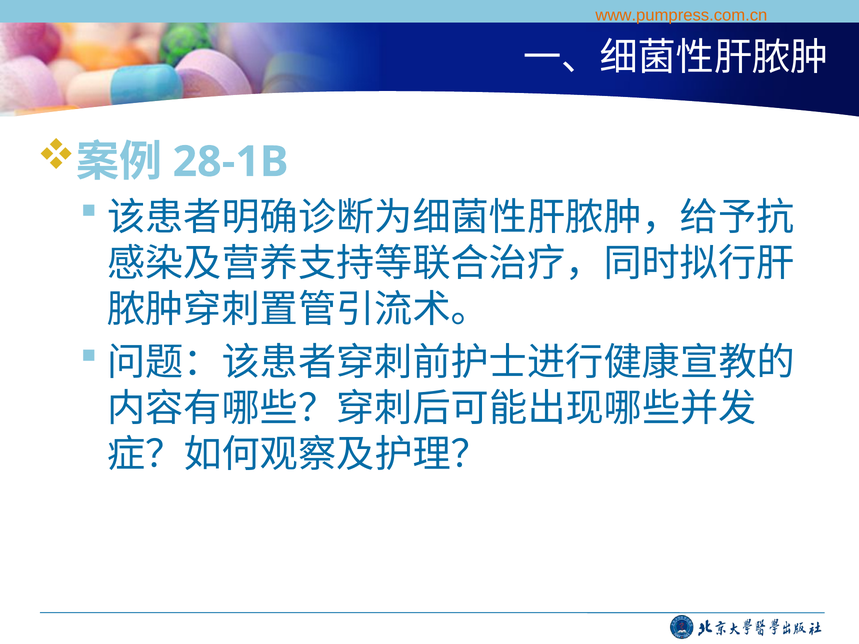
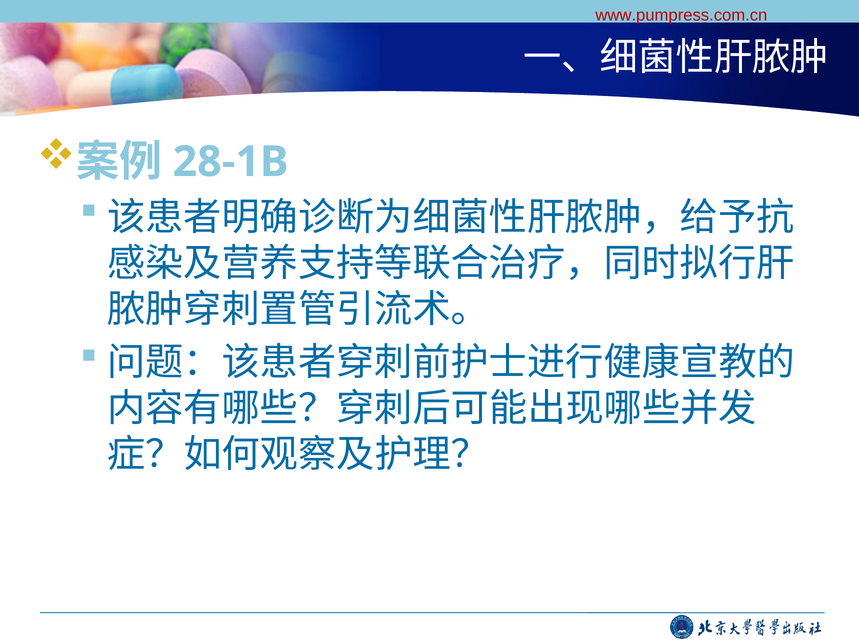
www.pumpress.com.cn colour: orange -> red
